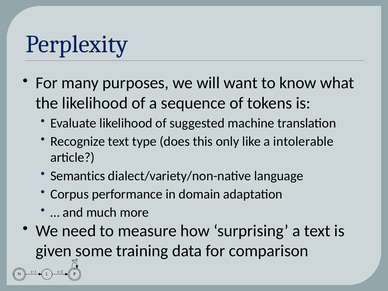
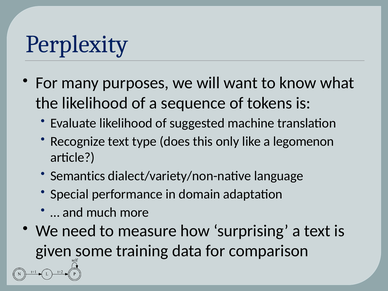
intolerable: intolerable -> legomenon
Corpus: Corpus -> Special
